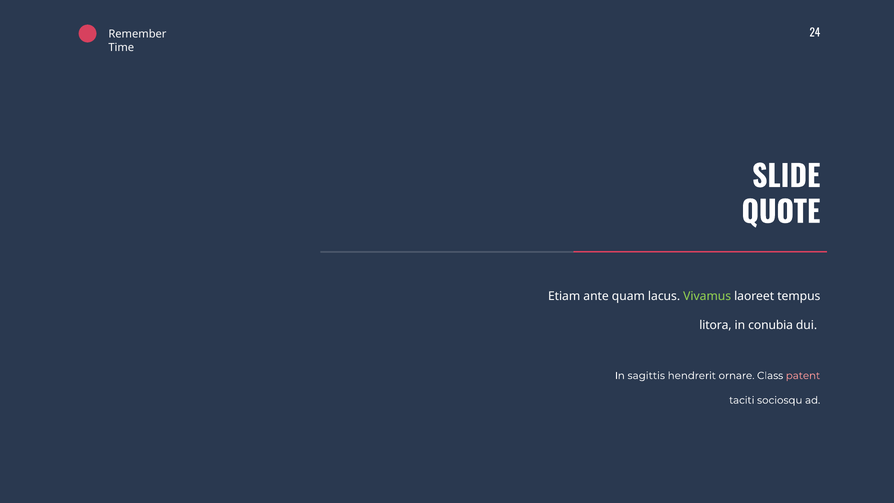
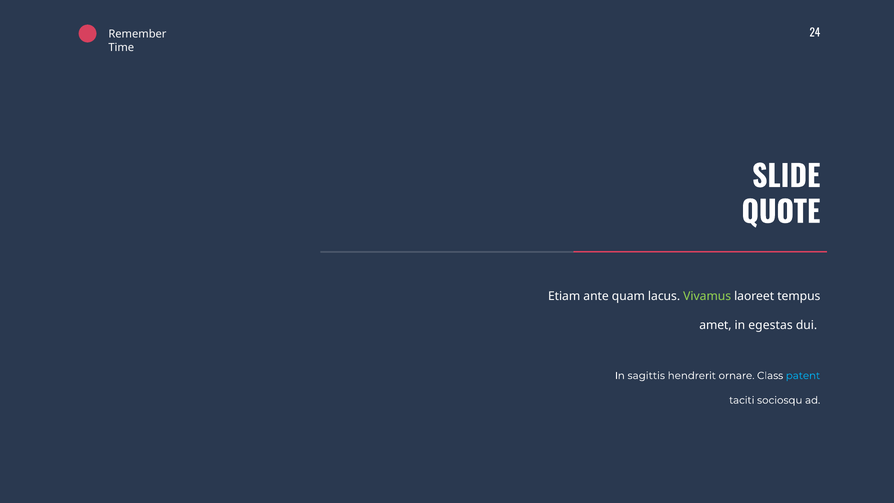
litora: litora -> amet
conubia: conubia -> egestas
patent colour: pink -> light blue
